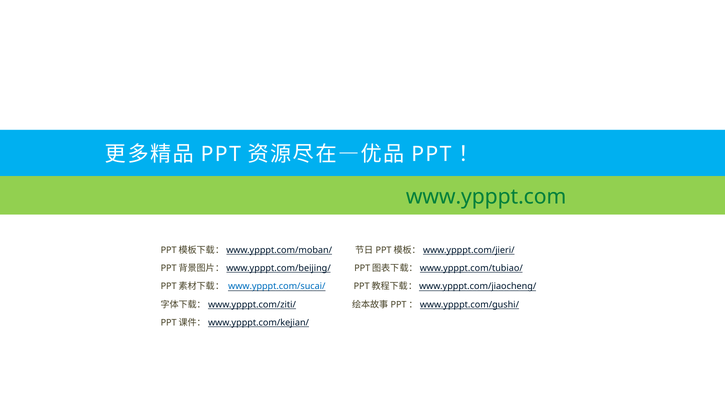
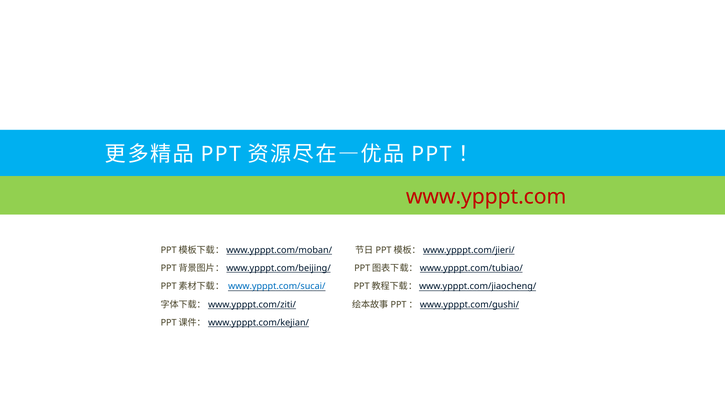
www.ypppt.com colour: green -> red
